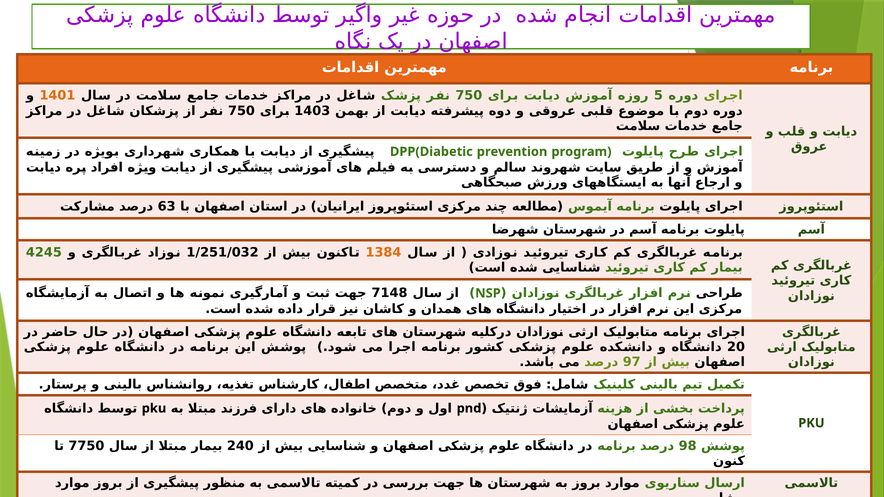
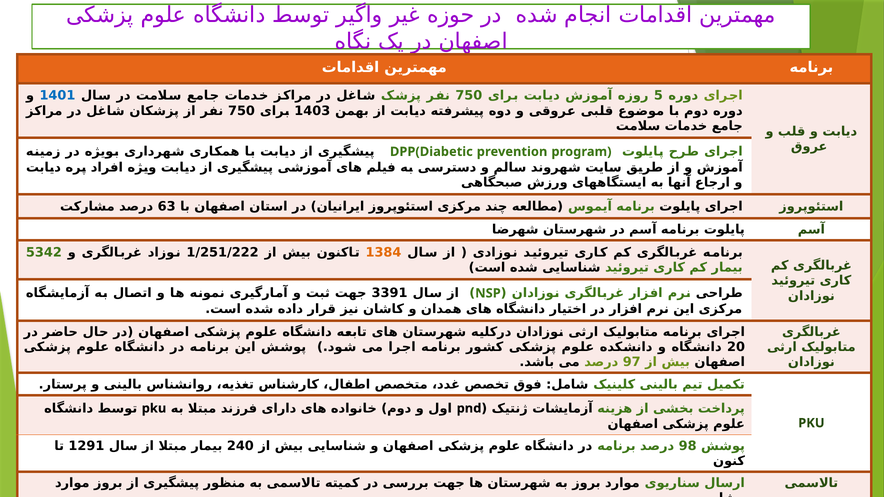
1401 colour: orange -> blue
4245: 4245 -> 5342
1/251/032: 1/251/032 -> 1/251/222
7148: 7148 -> 3391
7750: 7750 -> 1291
